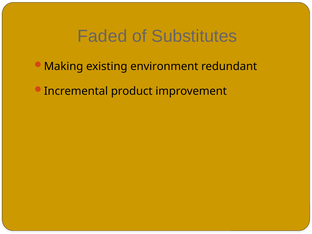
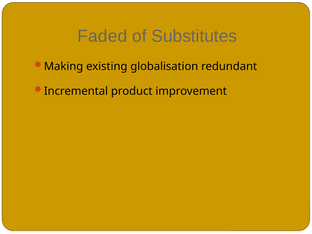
environment: environment -> globalisation
